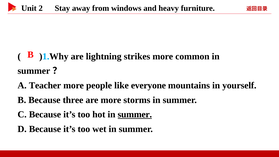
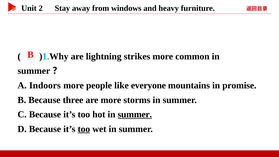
Teacher: Teacher -> Indoors
yourself: yourself -> promise
too at (84, 129) underline: none -> present
